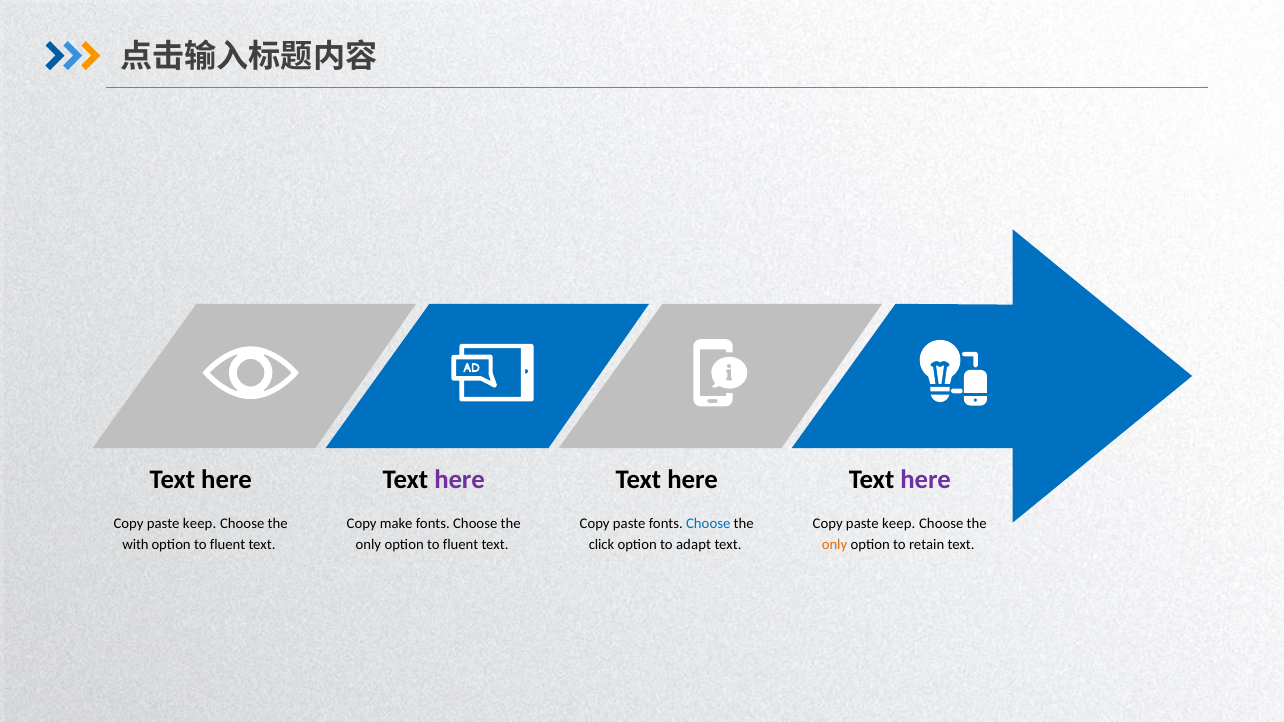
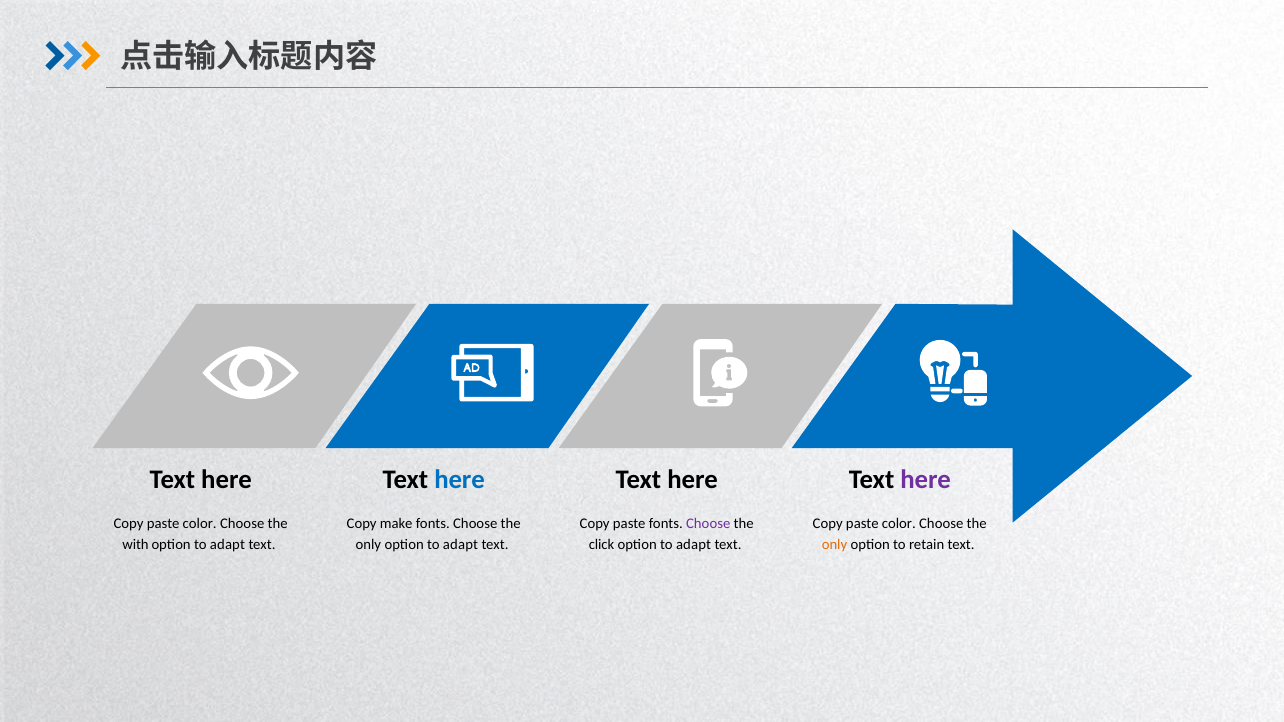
here at (460, 480) colour: purple -> blue
keep at (200, 523): keep -> color
Choose at (708, 523) colour: blue -> purple
keep at (899, 523): keep -> color
fluent at (228, 545): fluent -> adapt
only option to fluent: fluent -> adapt
